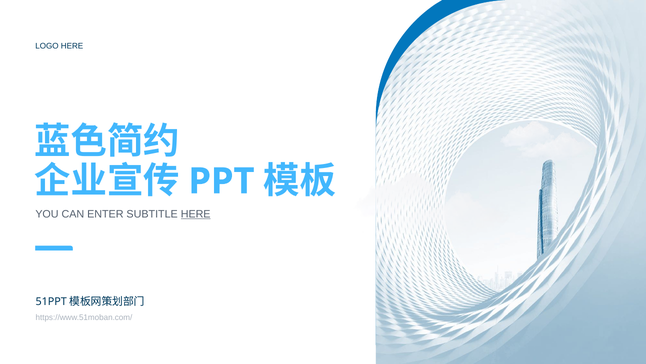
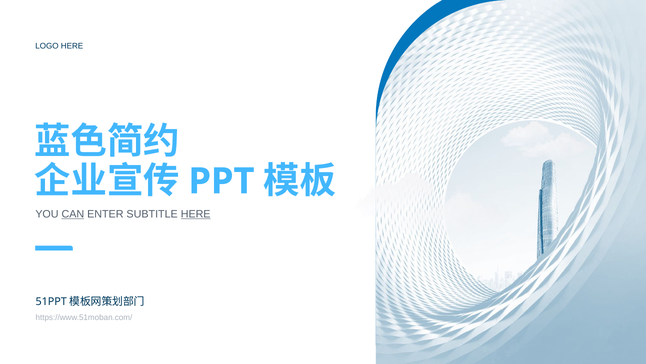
CAN underline: none -> present
